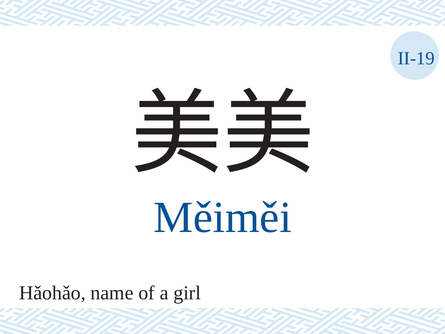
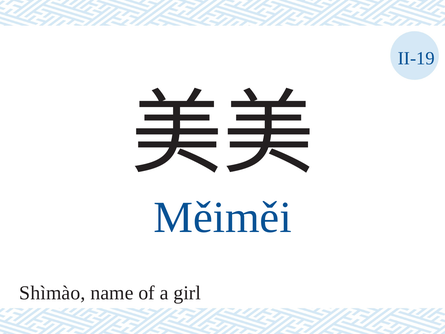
Hǎohǎo: Hǎohǎo -> Shìmào
